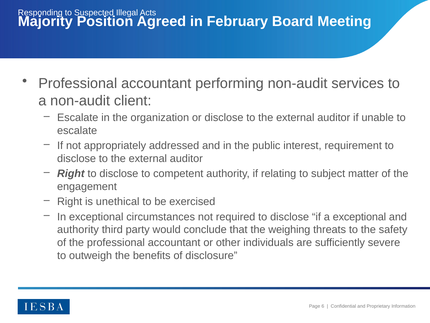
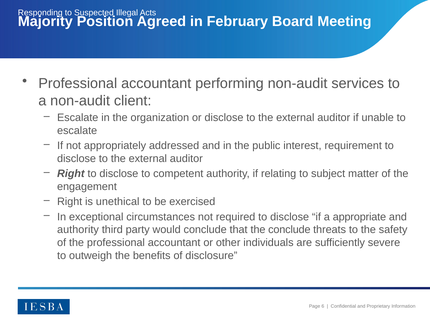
a exceptional: exceptional -> appropriate
the weighing: weighing -> conclude
